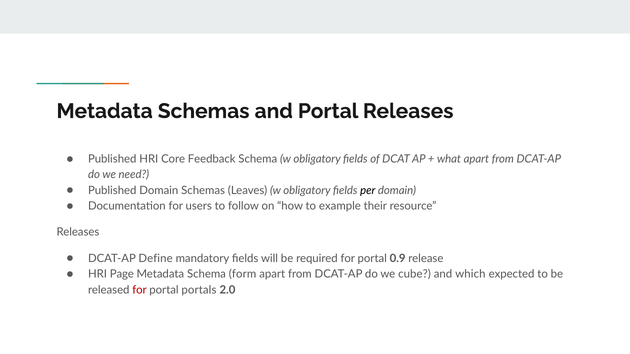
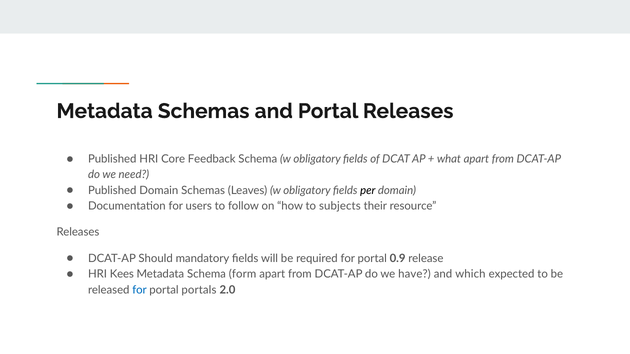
example: example -> subjects
Define: Define -> Should
Page: Page -> Kees
cube: cube -> have
for at (140, 290) colour: red -> blue
